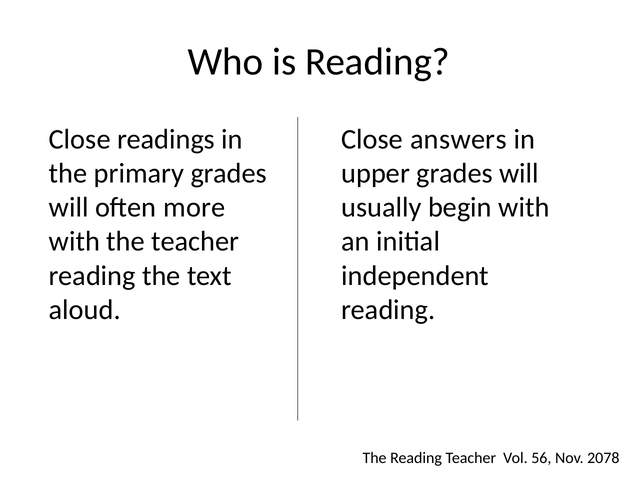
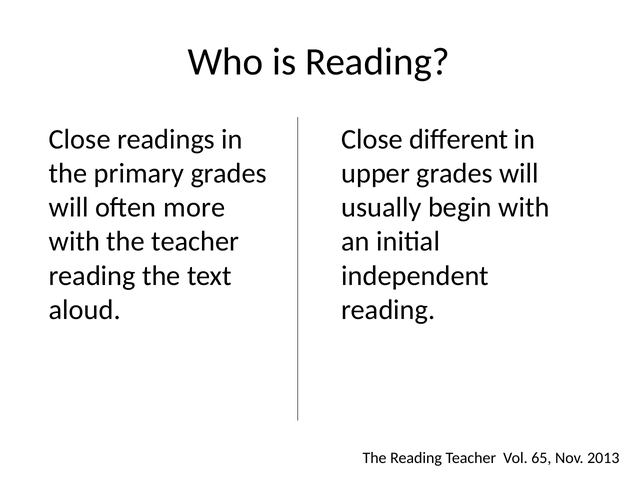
answers: answers -> different
56: 56 -> 65
2078: 2078 -> 2013
